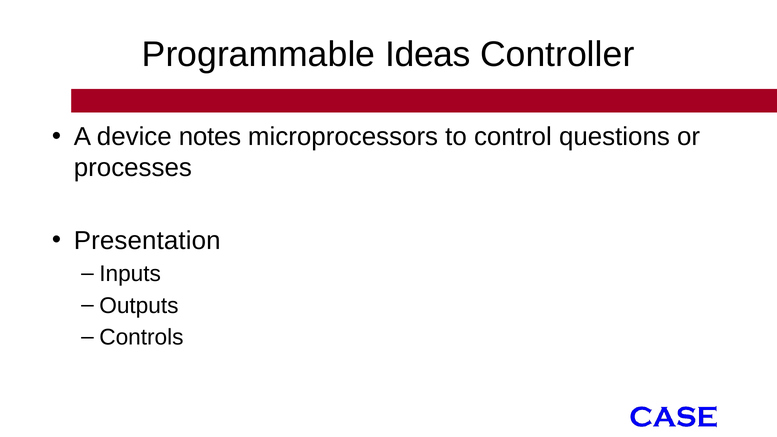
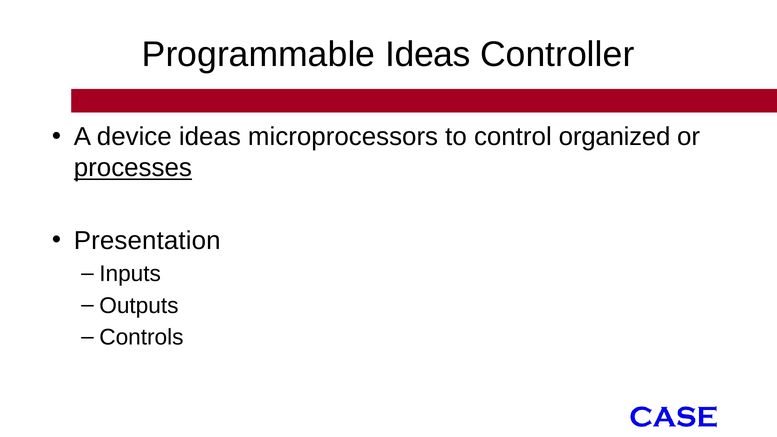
device notes: notes -> ideas
questions: questions -> organized
processes underline: none -> present
